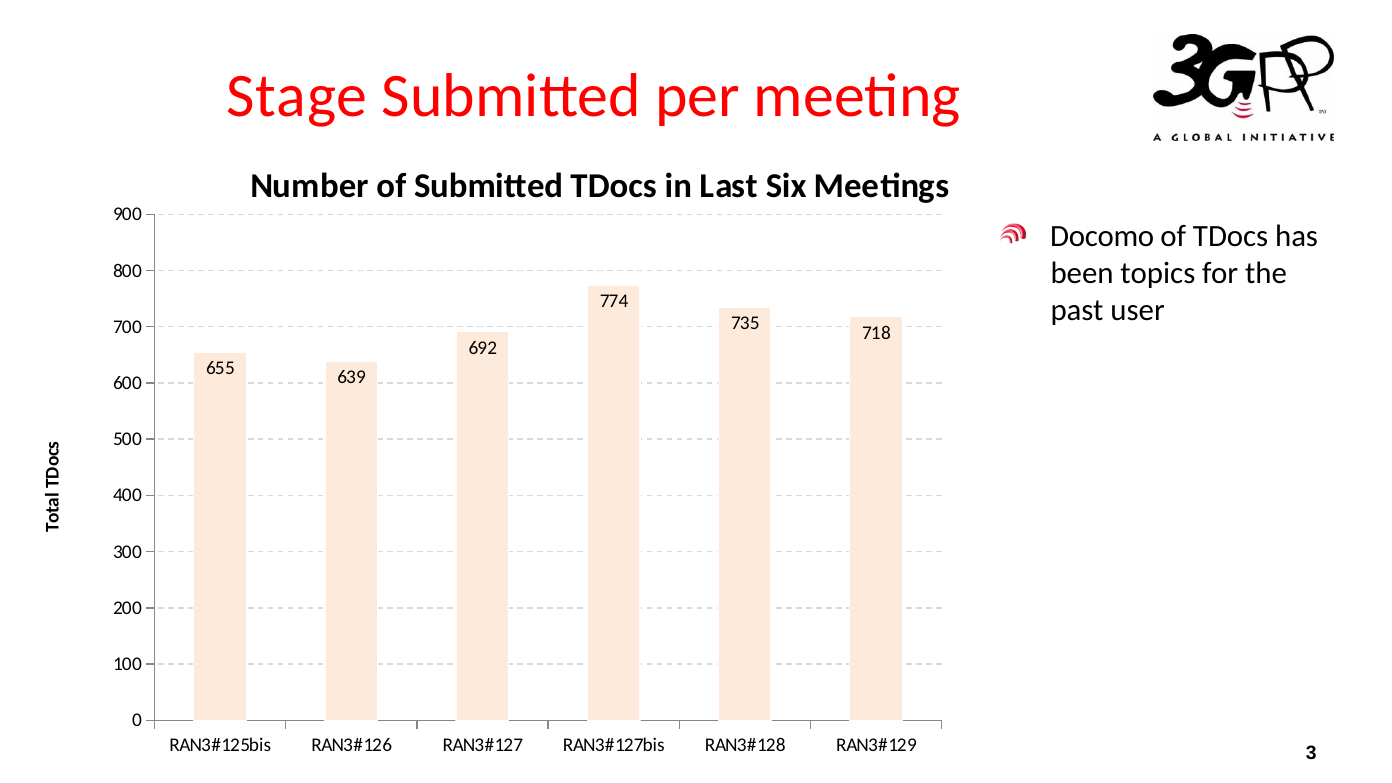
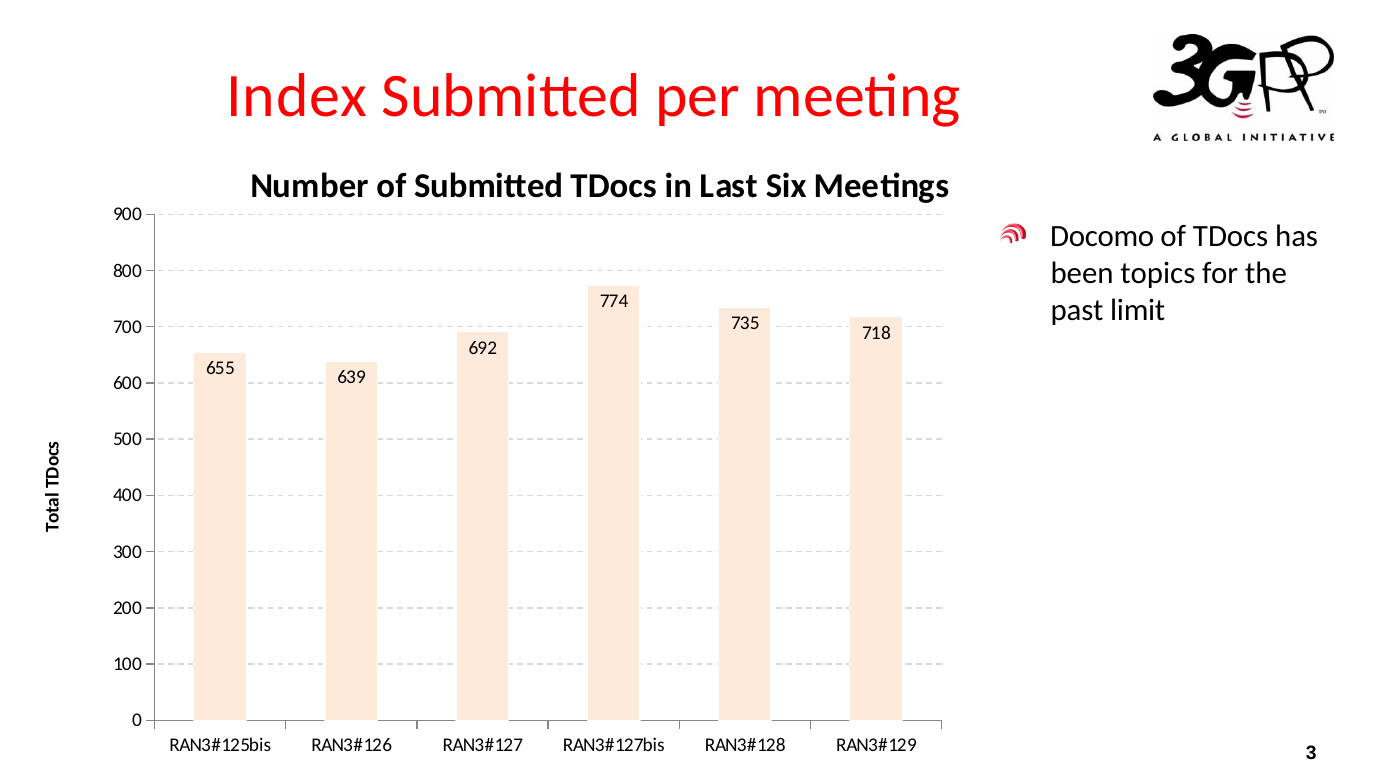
Stage: Stage -> Index
user: user -> limit
